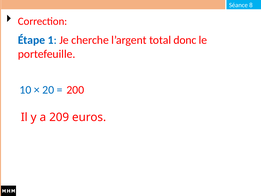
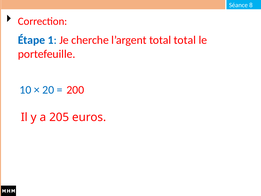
total donc: donc -> total
209: 209 -> 205
